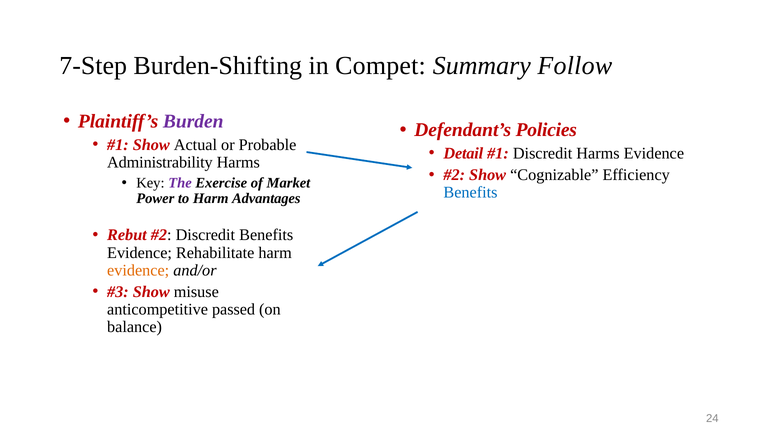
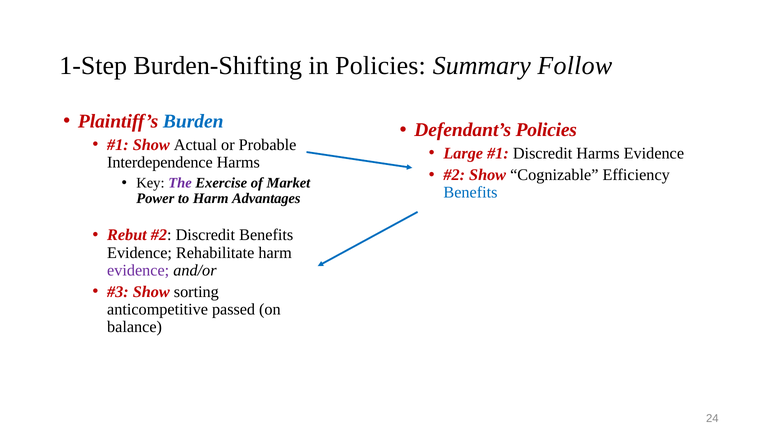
7-Step: 7-Step -> 1-Step
in Compet: Compet -> Policies
Burden colour: purple -> blue
Detail: Detail -> Large
Administrability: Administrability -> Interdependence
evidence at (138, 270) colour: orange -> purple
misuse: misuse -> sorting
